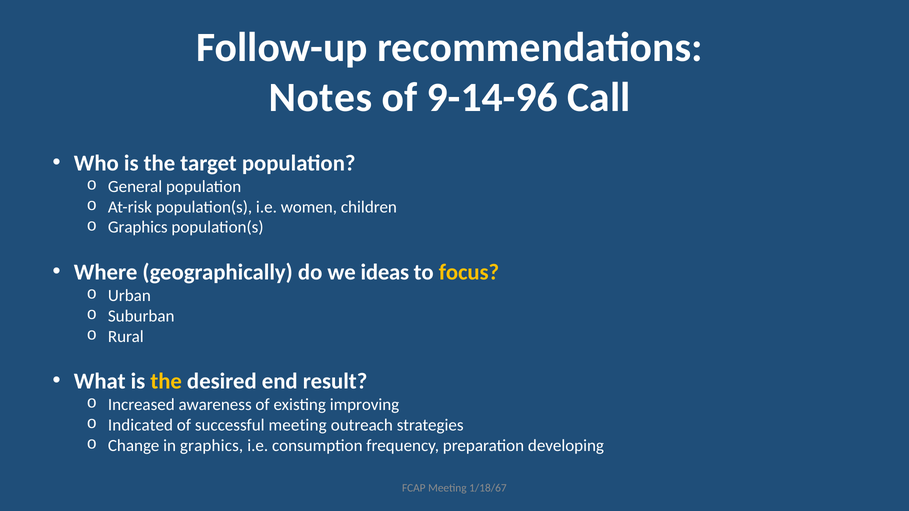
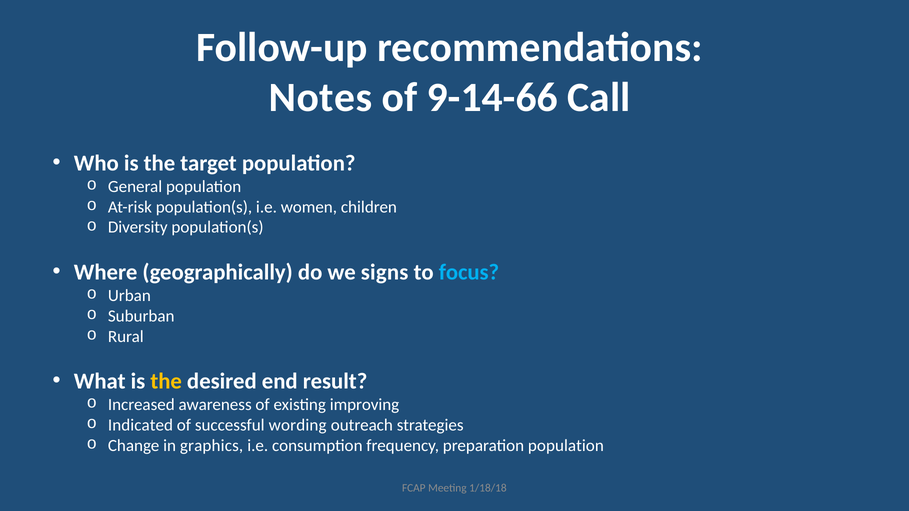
9-14-96: 9-14-96 -> 9-14-66
Graphics at (138, 228): Graphics -> Diversity
ideas: ideas -> signs
focus colour: yellow -> light blue
successful meeting: meeting -> wording
preparation developing: developing -> population
1/18/67: 1/18/67 -> 1/18/18
